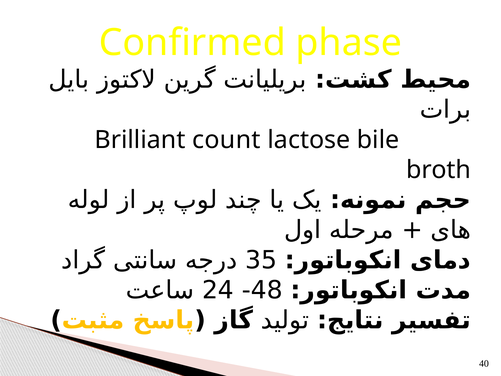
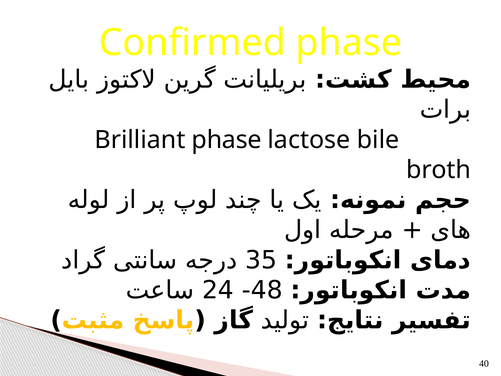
Brilliant count: count -> phase
